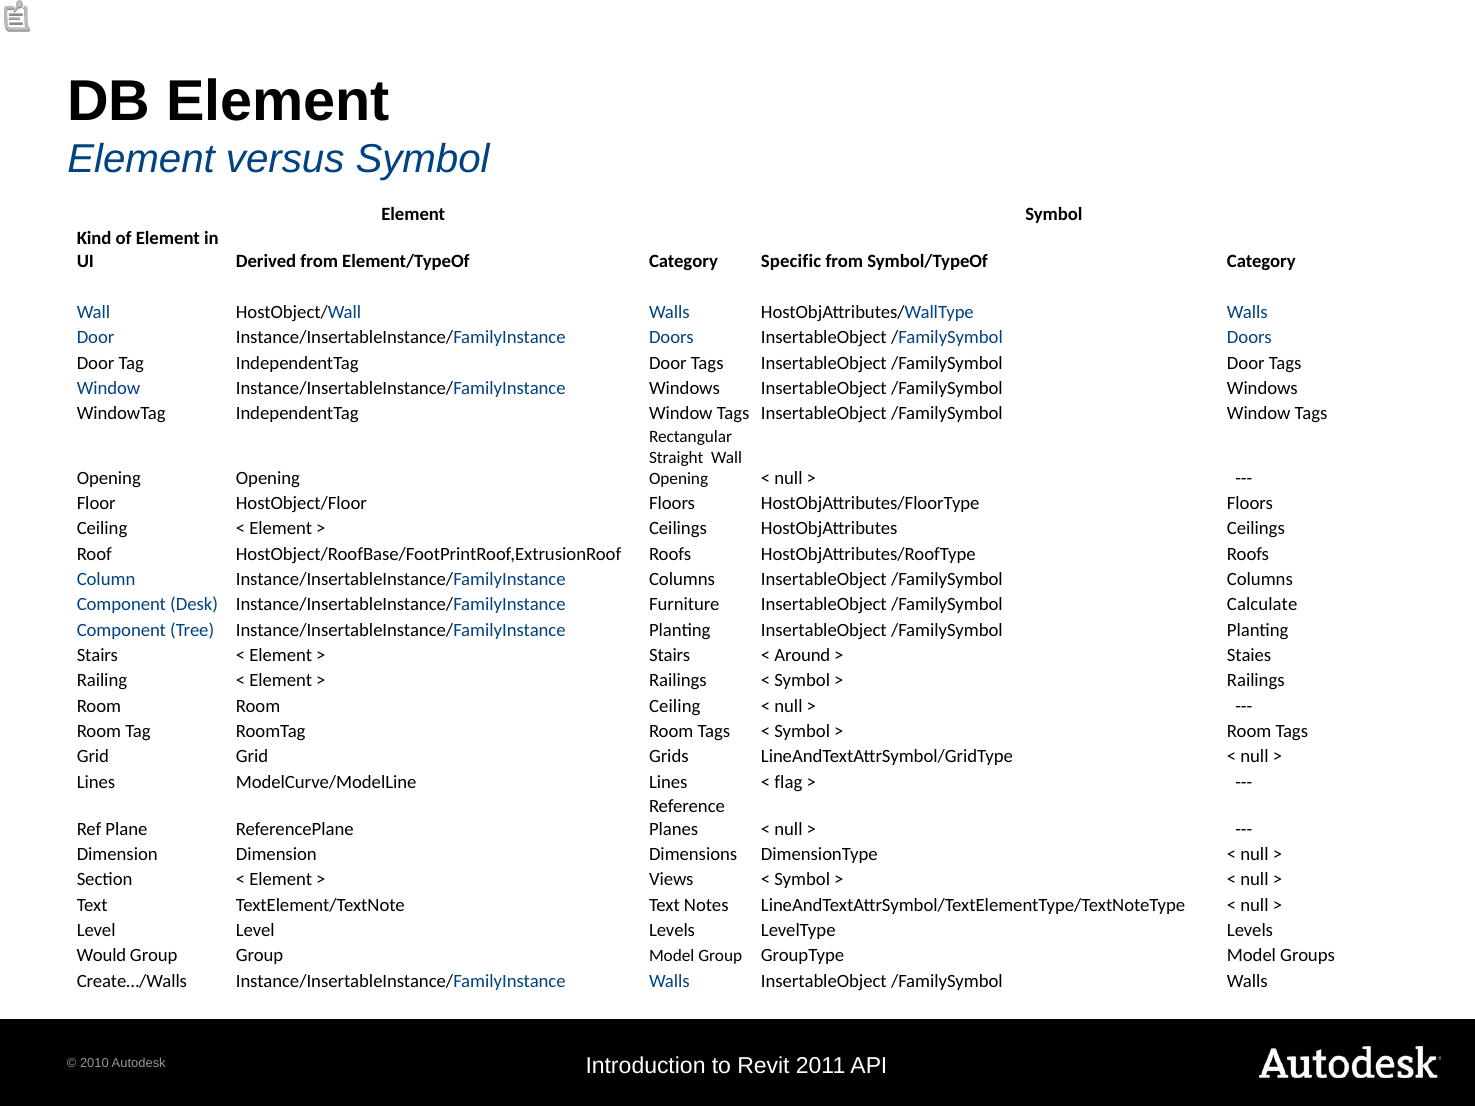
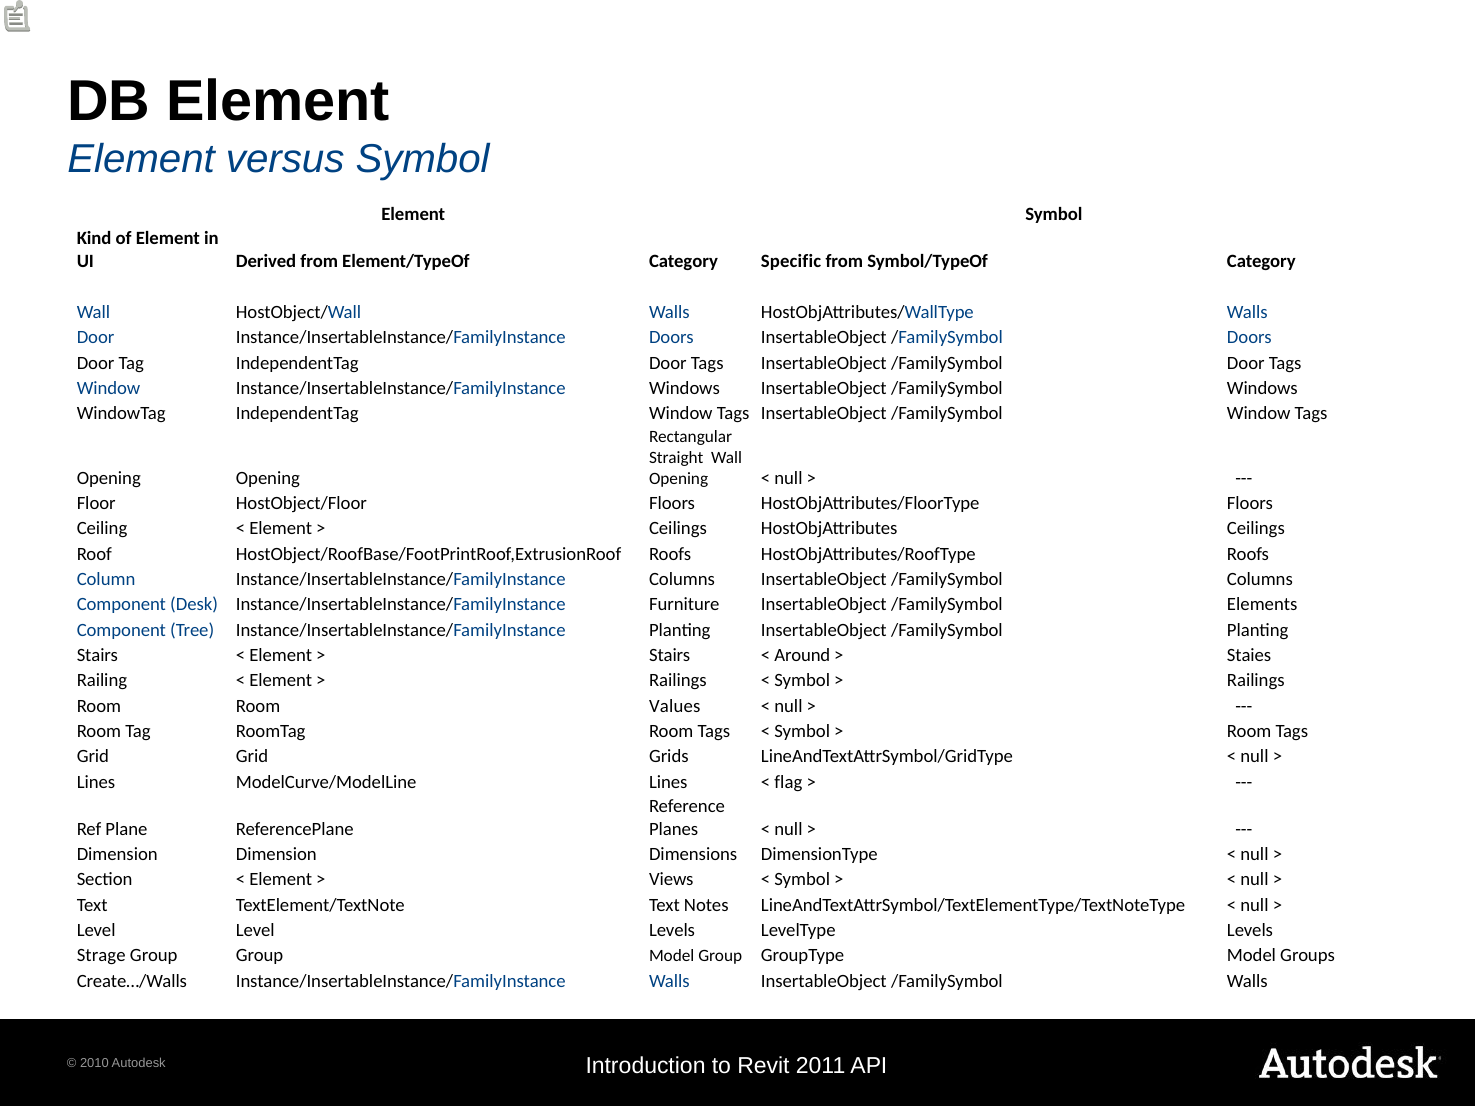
Calculate: Calculate -> Elements
Room Ceiling: Ceiling -> Values
Would: Would -> Strage
